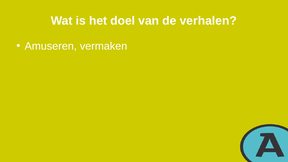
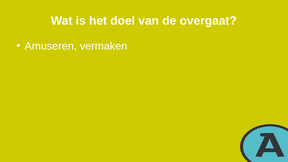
verhalen: verhalen -> overgaat
